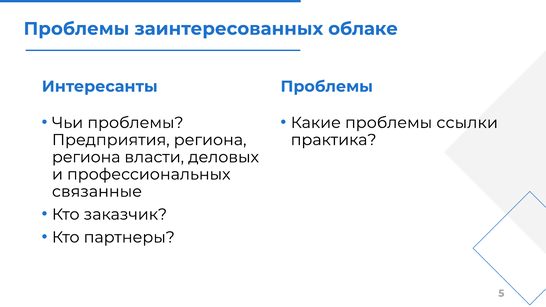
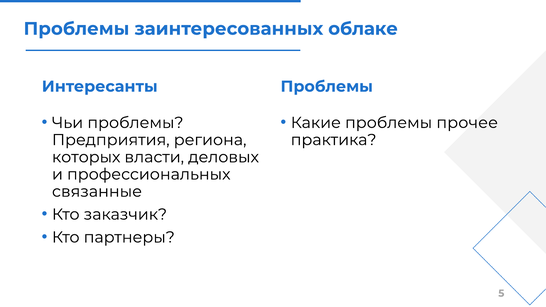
ссылки: ссылки -> прочее
региона at (86, 157): региона -> которых
